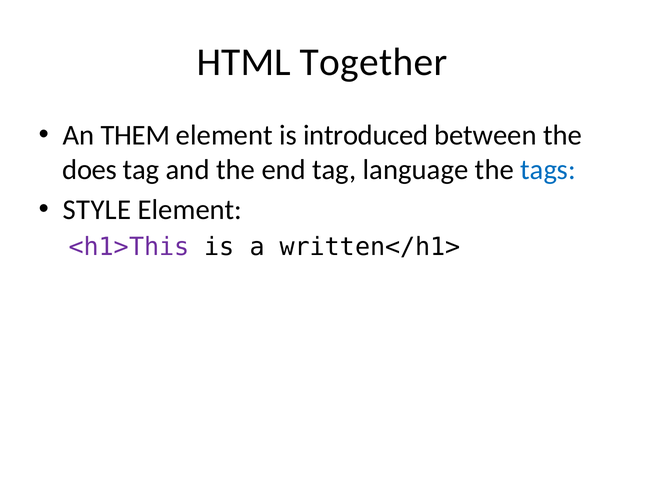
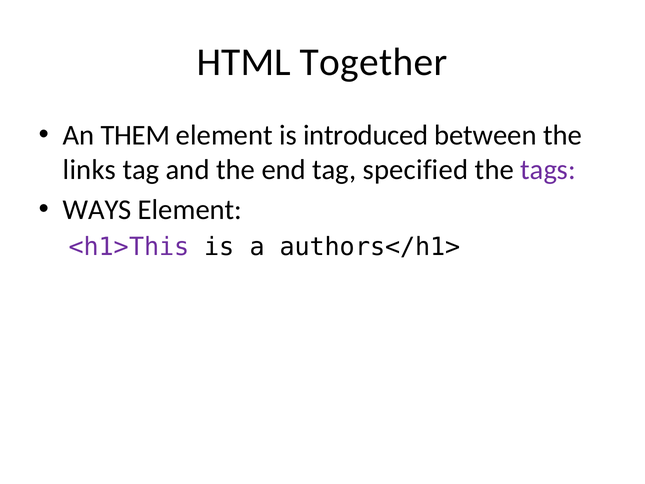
does: does -> links
language: language -> specified
tags colour: blue -> purple
STYLE: STYLE -> WAYS
written</h1>: written</h1> -> authors</h1>
